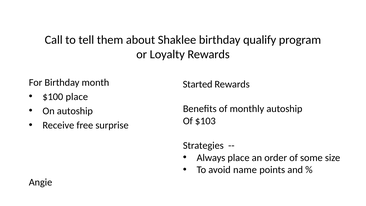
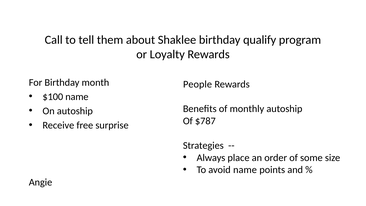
Started: Started -> People
$100 place: place -> name
$103: $103 -> $787
